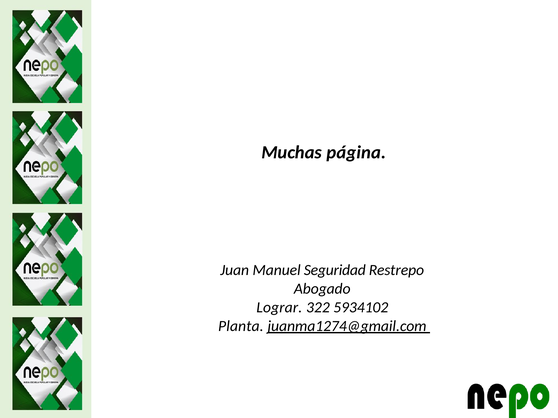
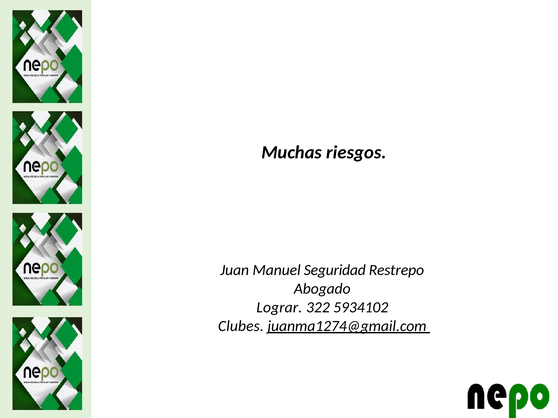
página: página -> riesgos
Planta: Planta -> Clubes
